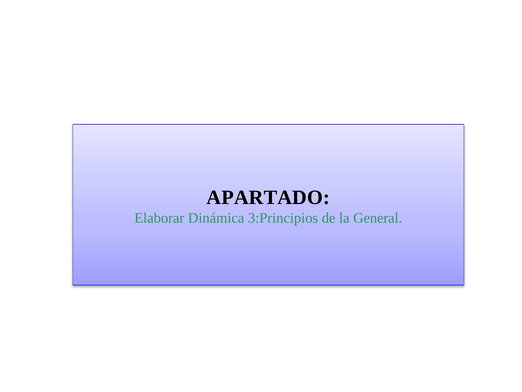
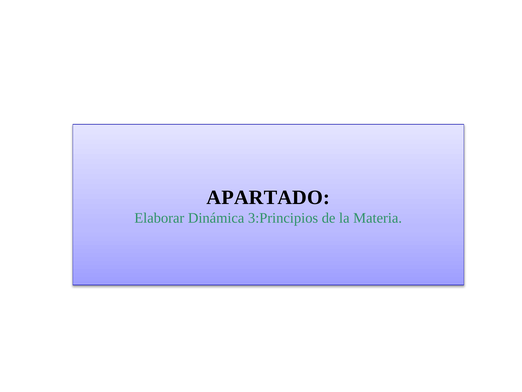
General: General -> Materia
